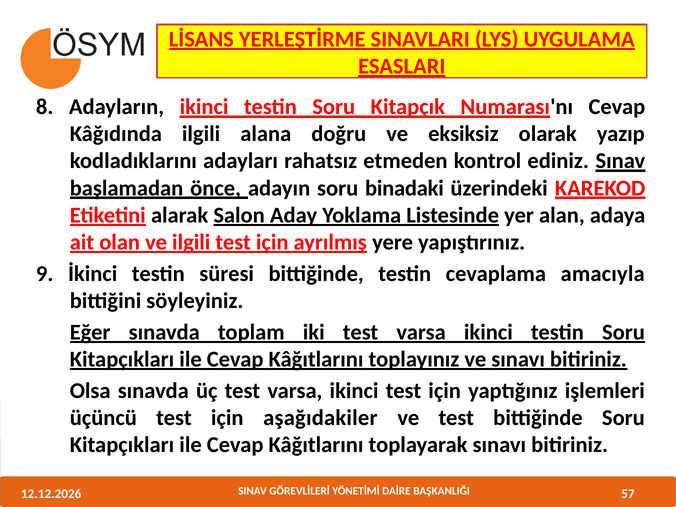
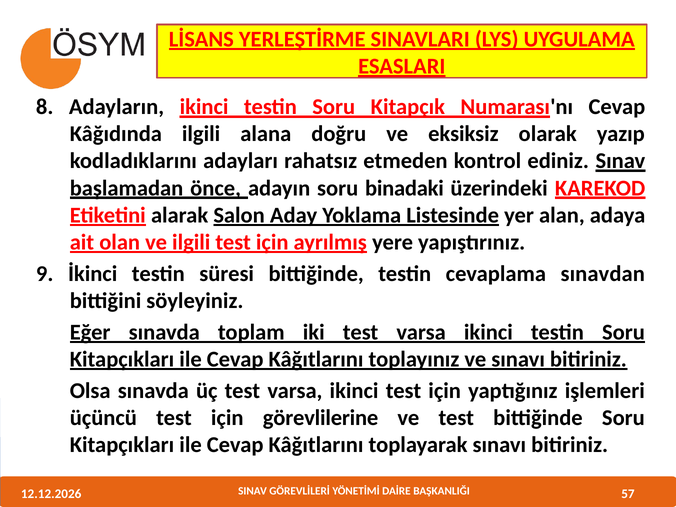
amacıyla: amacıyla -> sınavdan
aşağıdakiler: aşağıdakiler -> görevlilerine
